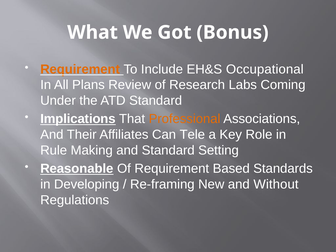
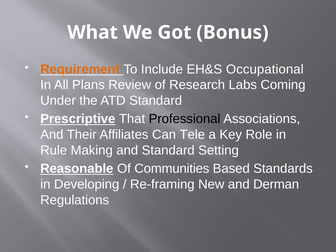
Implications: Implications -> Prescriptive
Professional colour: orange -> black
Of Requirement: Requirement -> Communities
Without: Without -> Derman
